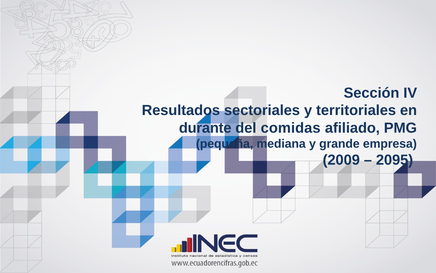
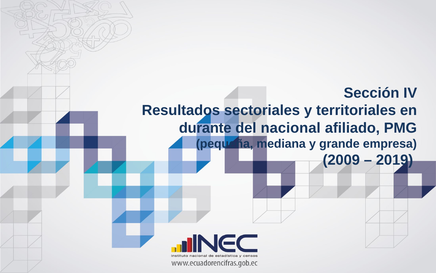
comidas: comidas -> nacional
2095: 2095 -> 2019
